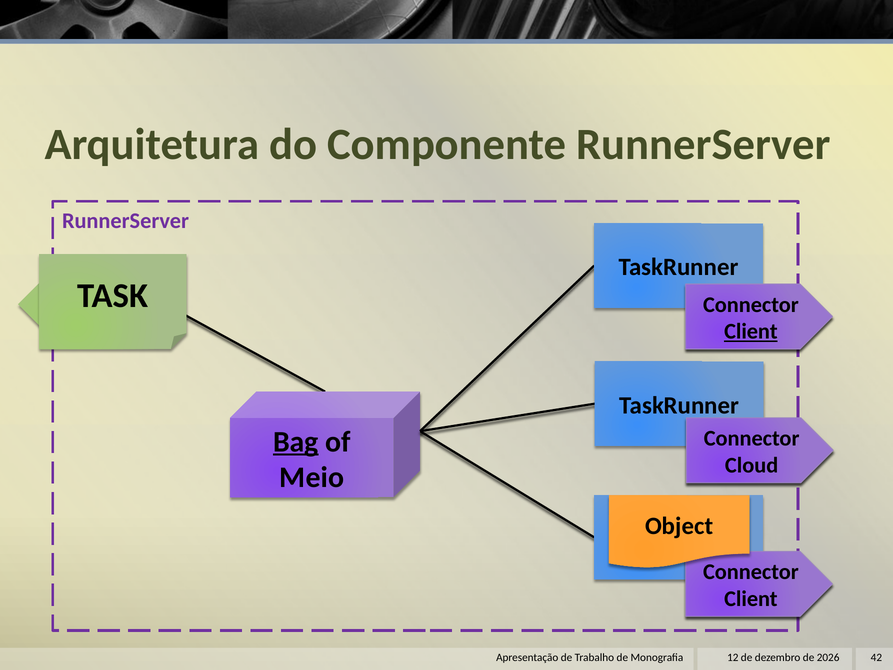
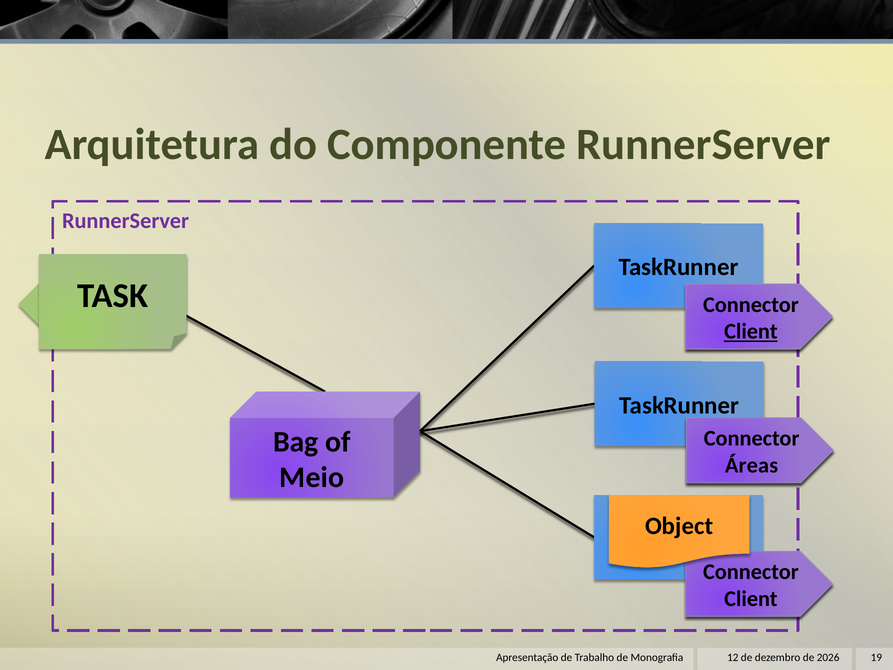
Bag underline: present -> none
Cloud: Cloud -> Áreas
42: 42 -> 19
